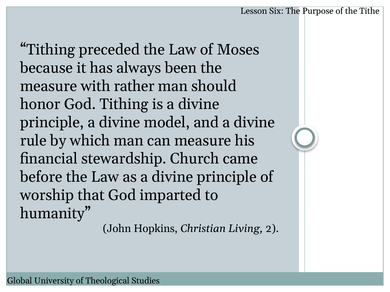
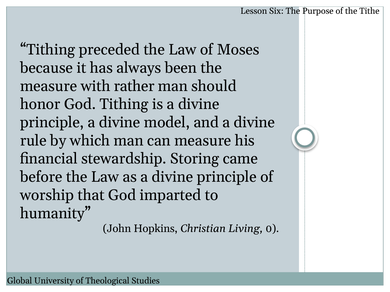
Church: Church -> Storing
2: 2 -> 0
